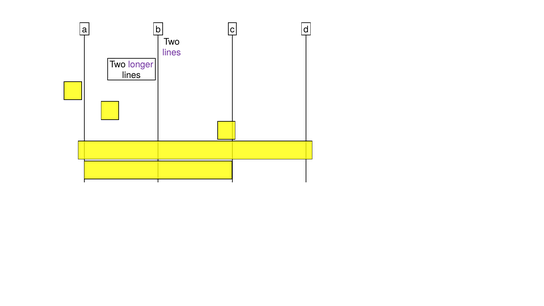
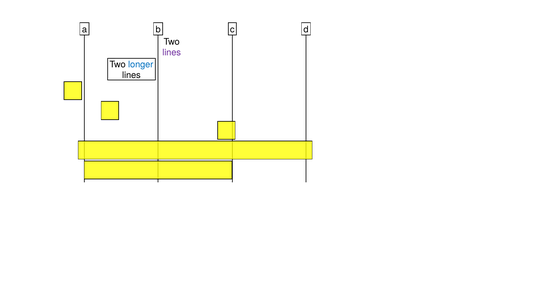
longer colour: purple -> blue
